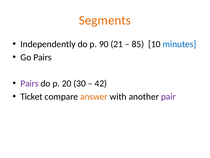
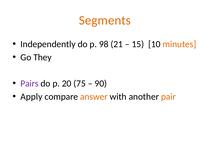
90: 90 -> 98
85: 85 -> 15
minutes colour: blue -> orange
Go Pairs: Pairs -> They
30: 30 -> 75
42: 42 -> 90
Ticket: Ticket -> Apply
pair colour: purple -> orange
